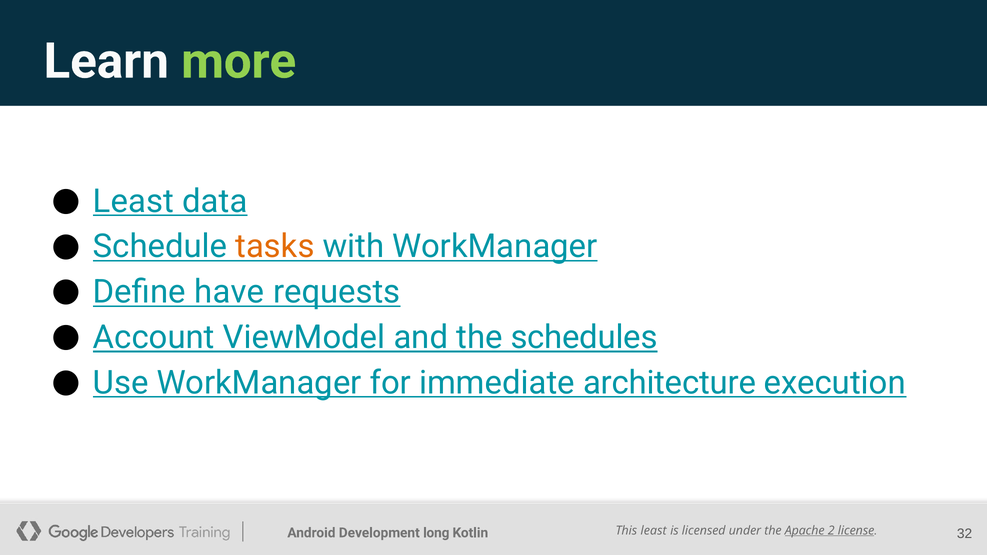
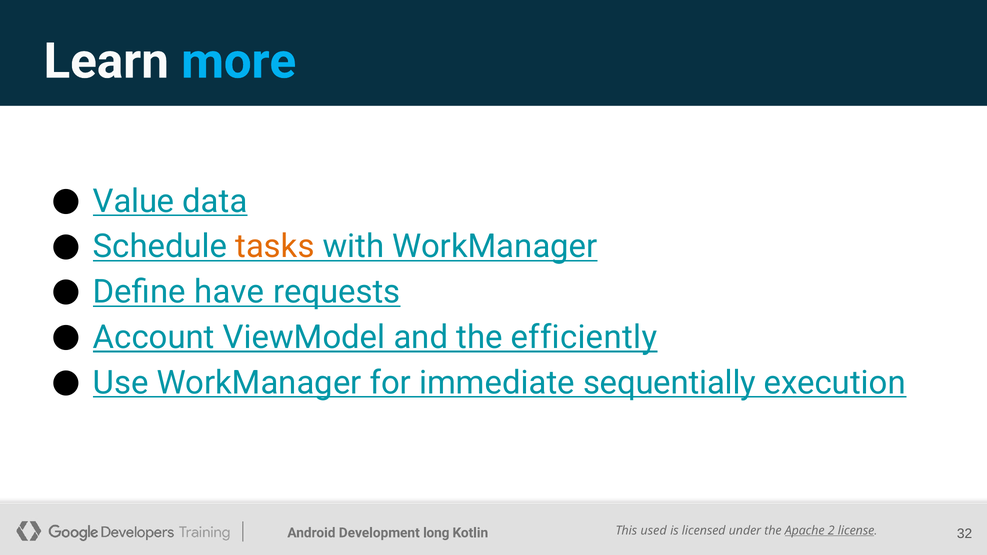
more colour: light green -> light blue
Least at (133, 201): Least -> Value
schedules: schedules -> efficiently
architecture: architecture -> sequentially
least at (654, 531): least -> used
